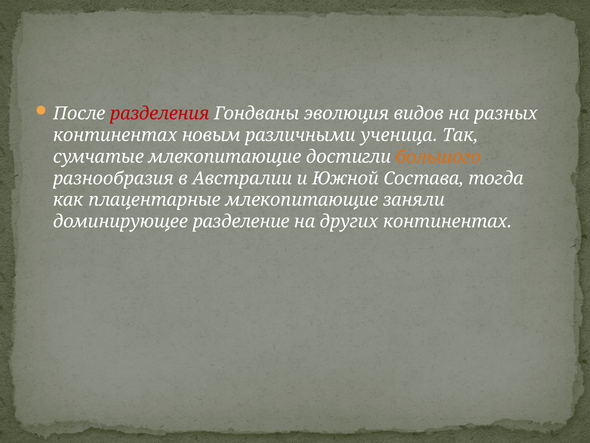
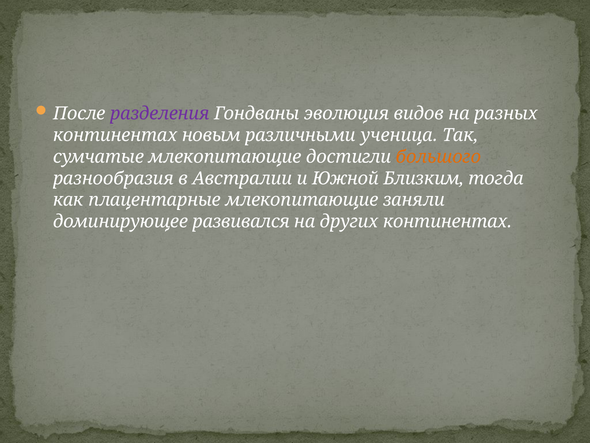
разделения colour: red -> purple
Состава: Состава -> Близким
разделение: разделение -> развивался
